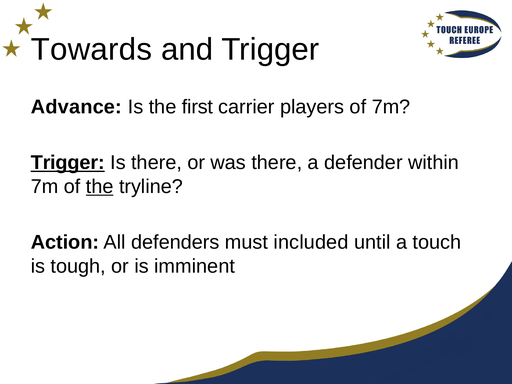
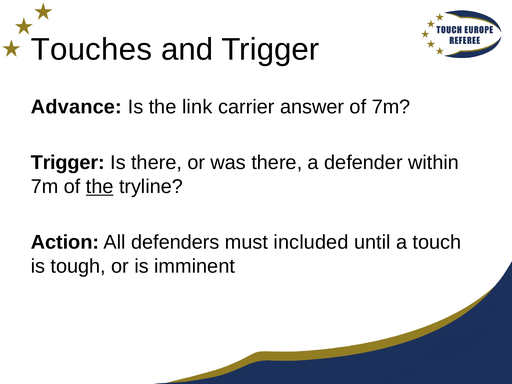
Towards: Towards -> Touches
first: first -> link
players: players -> answer
Trigger at (68, 163) underline: present -> none
